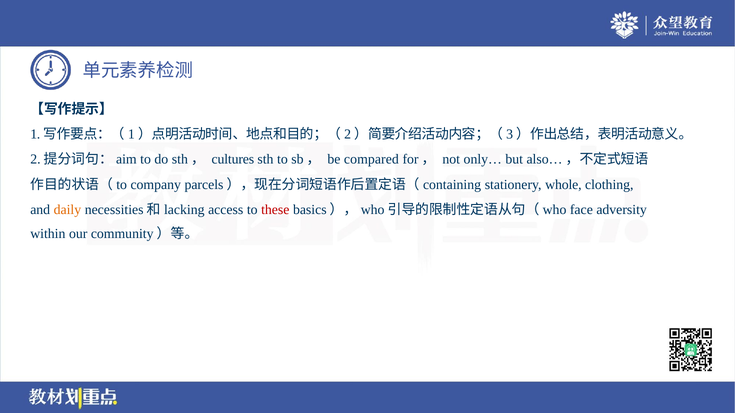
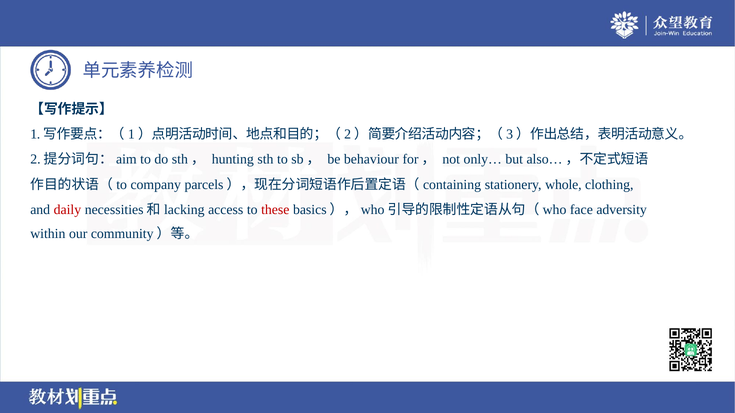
cultures: cultures -> hunting
compared: compared -> behaviour
daily colour: orange -> red
